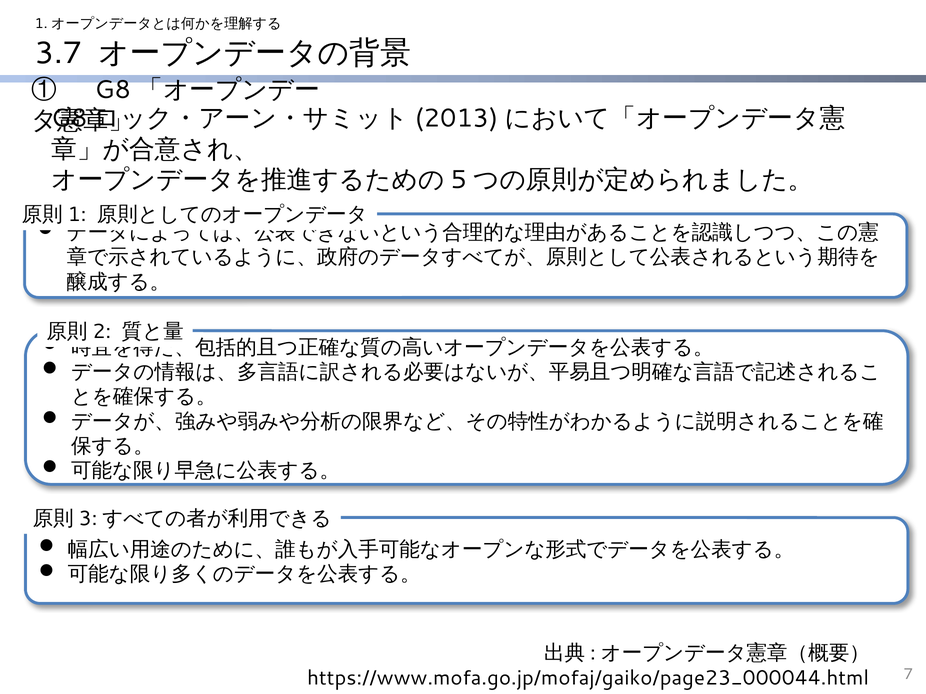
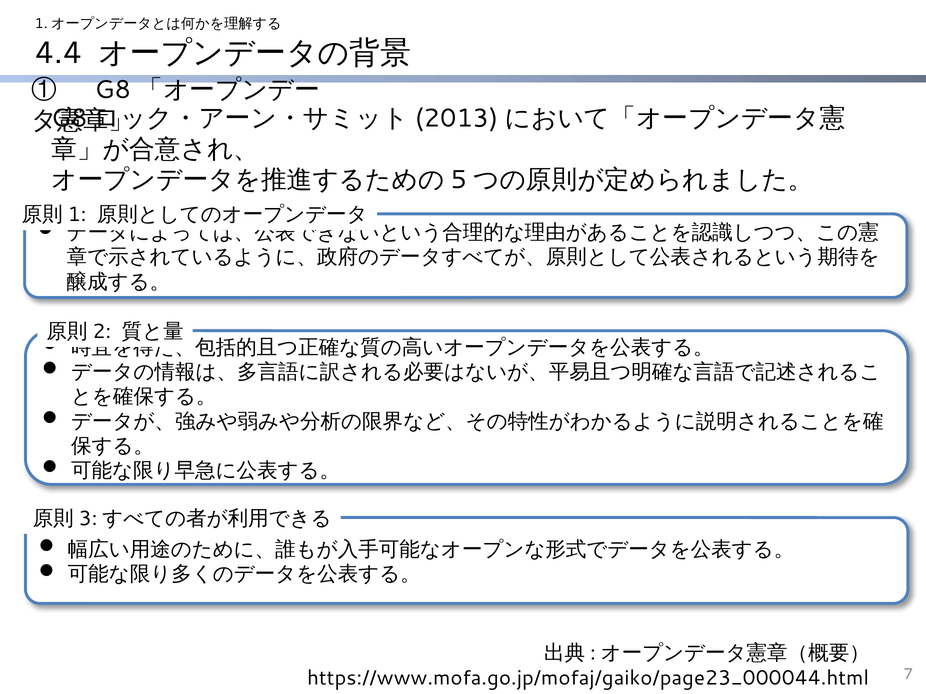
3.7: 3.7 -> 4.4
